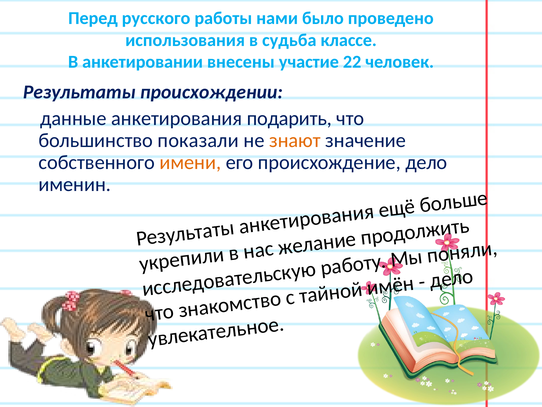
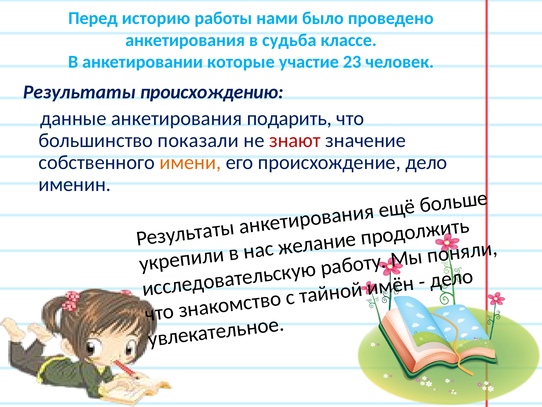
русского: русского -> историю
использования at (185, 40): использования -> анкетирования
внесены: внесены -> которые
22: 22 -> 23
происхождении: происхождении -> происхождению
знают colour: orange -> red
